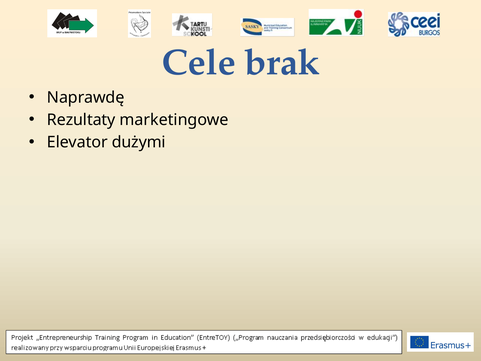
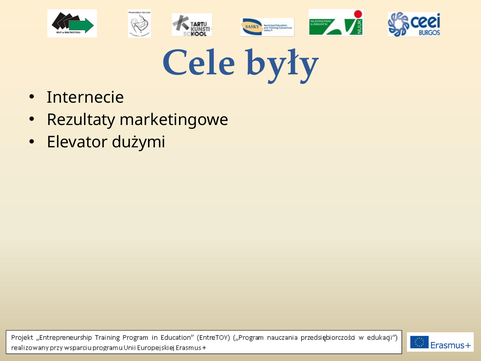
brak: brak -> były
Naprawdę: Naprawdę -> Internecie
